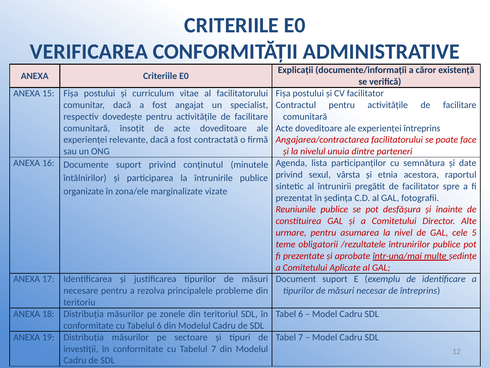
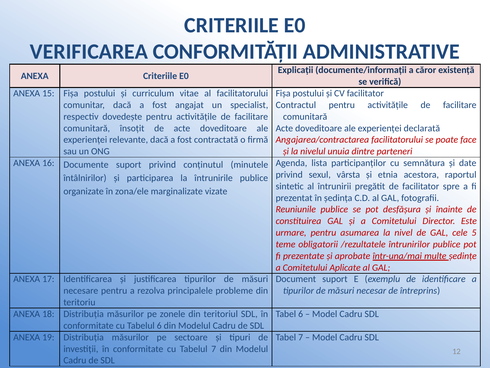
experienței întreprins: întreprins -> declarată
Alte: Alte -> Este
